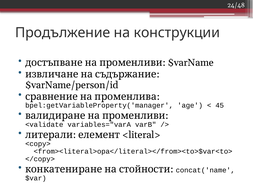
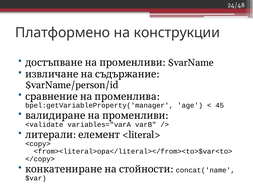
Продължение: Продължение -> Платформено
